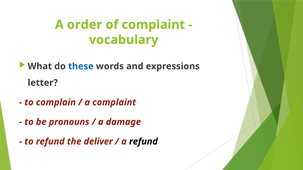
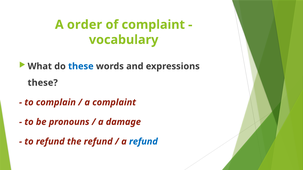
letter at (43, 83): letter -> these
the deliver: deliver -> refund
refund at (143, 142) colour: black -> blue
